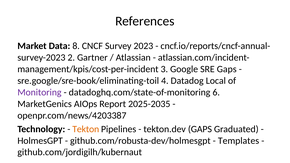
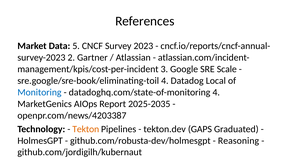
8: 8 -> 5
SRE Gaps: Gaps -> Scale
Monitoring colour: purple -> blue
datadoghq.com/state-of-monitoring 6: 6 -> 4
Templates: Templates -> Reasoning
